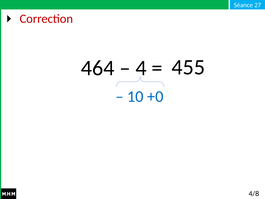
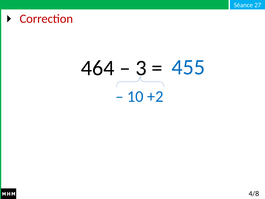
4: 4 -> 3
455 colour: black -> blue
+0: +0 -> +2
